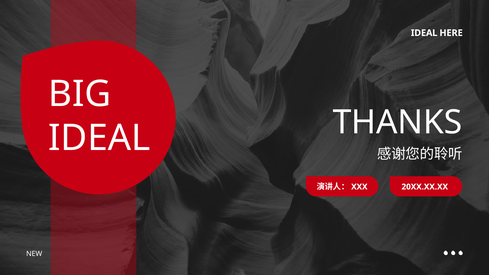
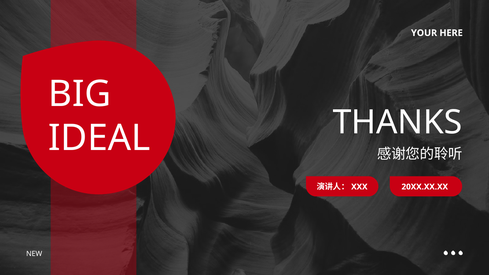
IDEAL at (424, 33): IDEAL -> YOUR
